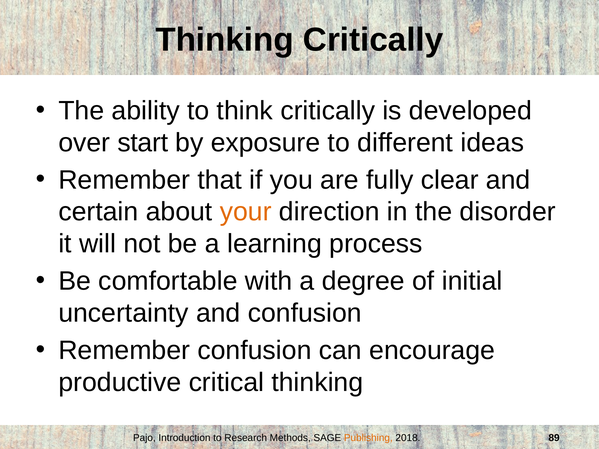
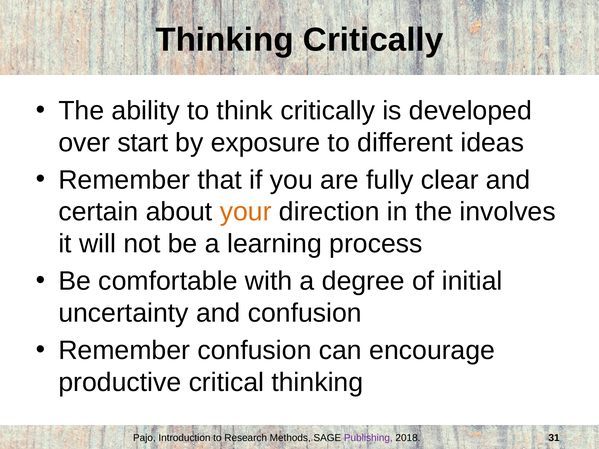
disorder: disorder -> involves
Publishing colour: orange -> purple
89: 89 -> 31
